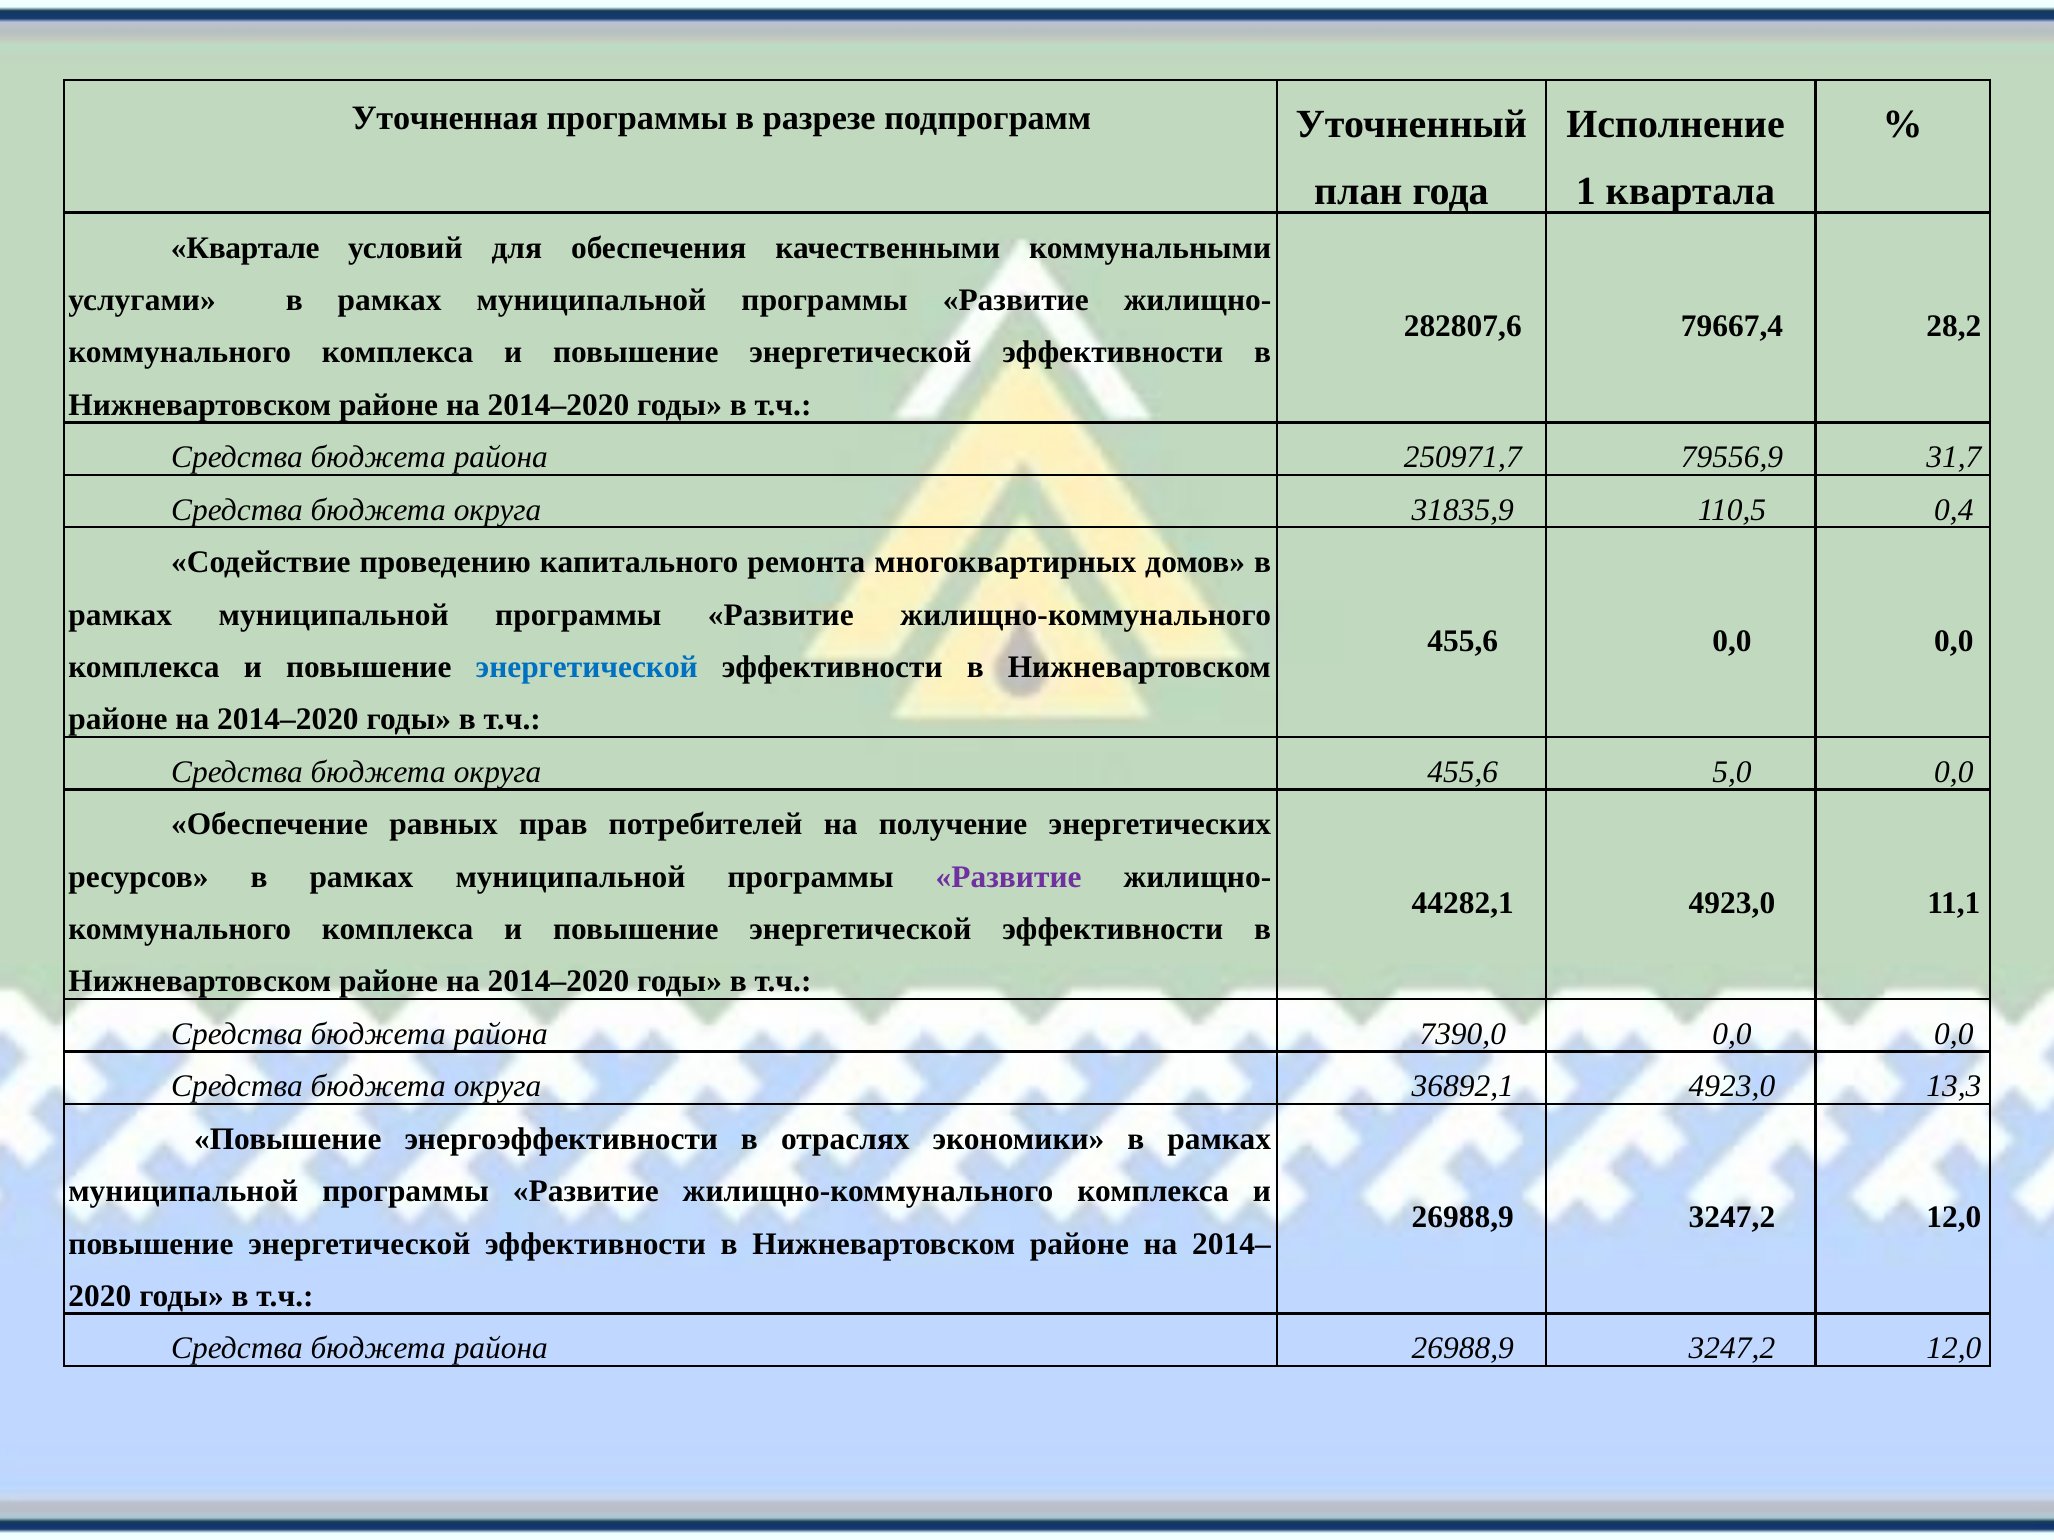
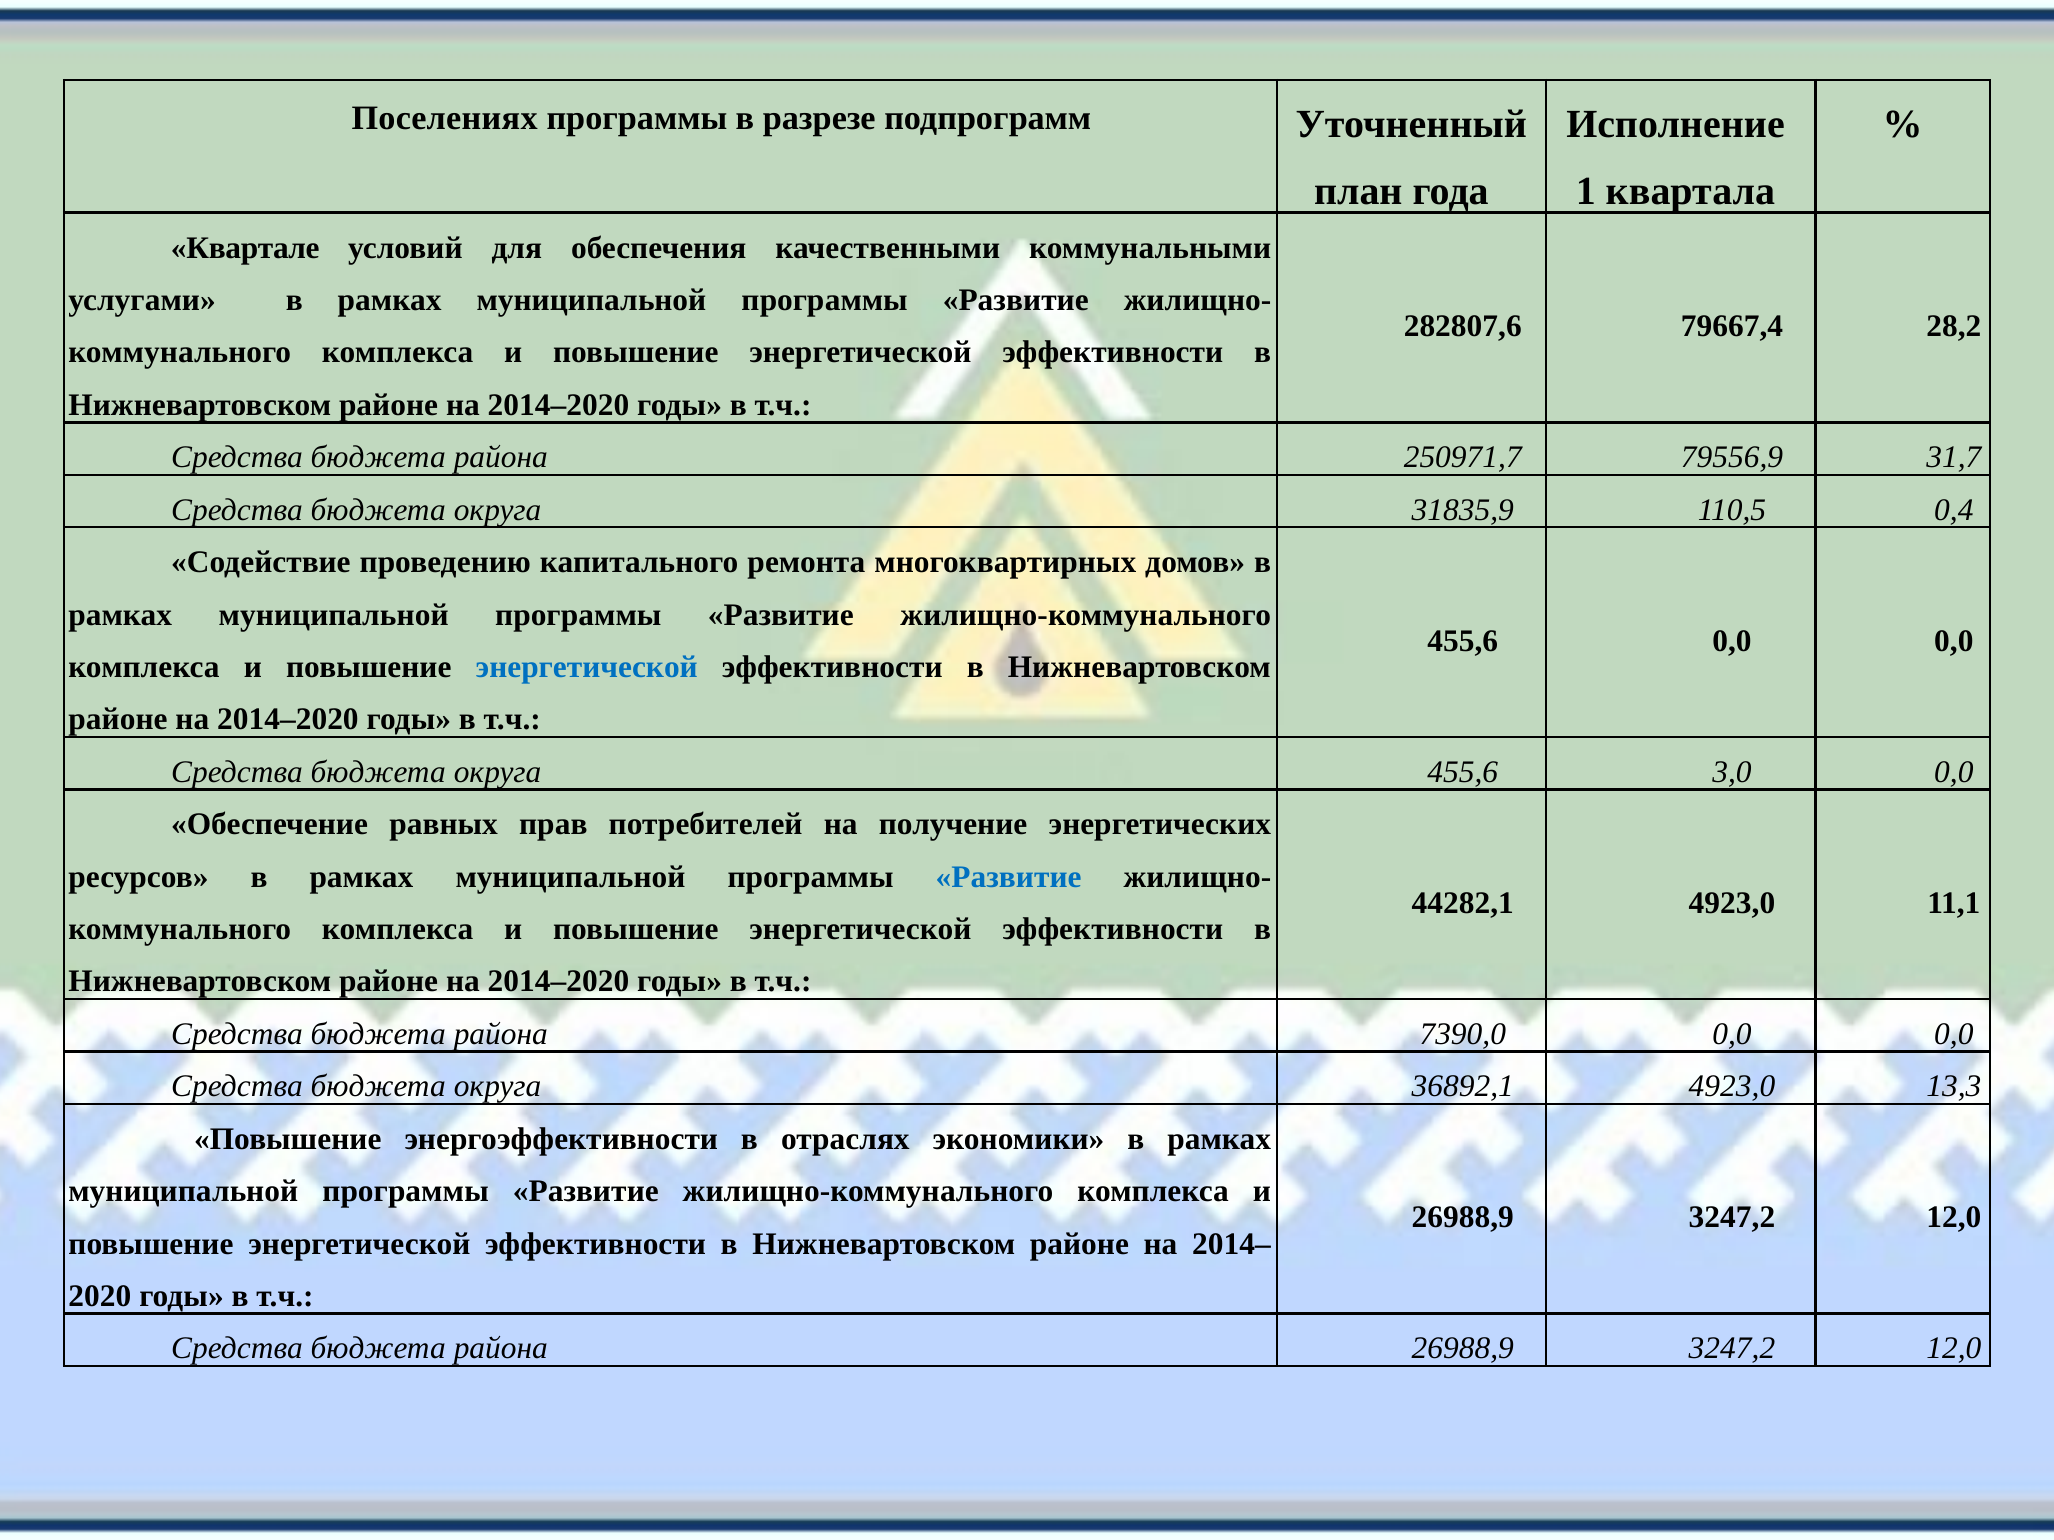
Уточненная: Уточненная -> Поселениях
5,0: 5,0 -> 3,0
Развитие at (1009, 877) colour: purple -> blue
